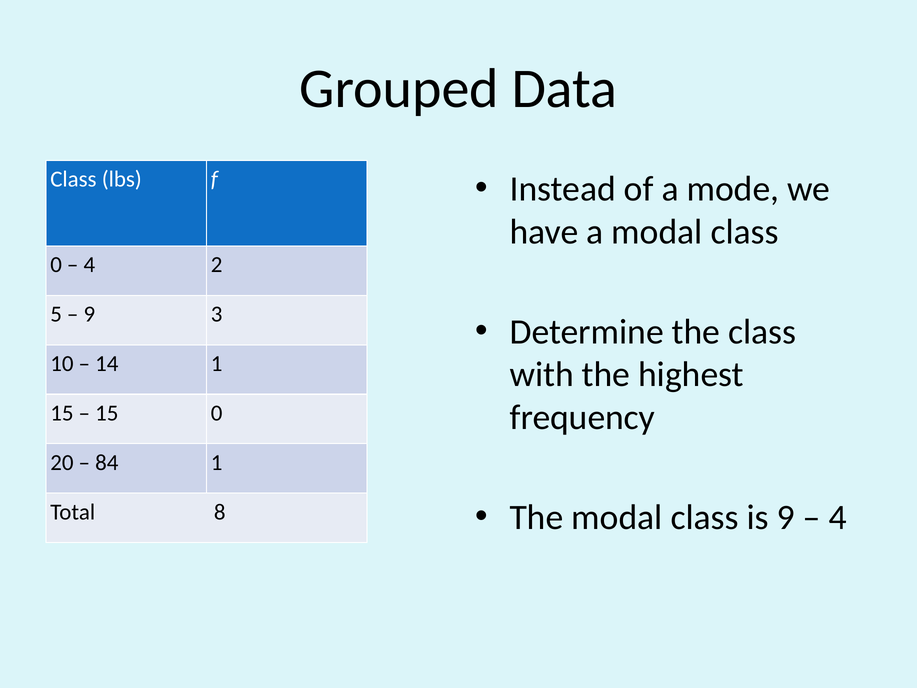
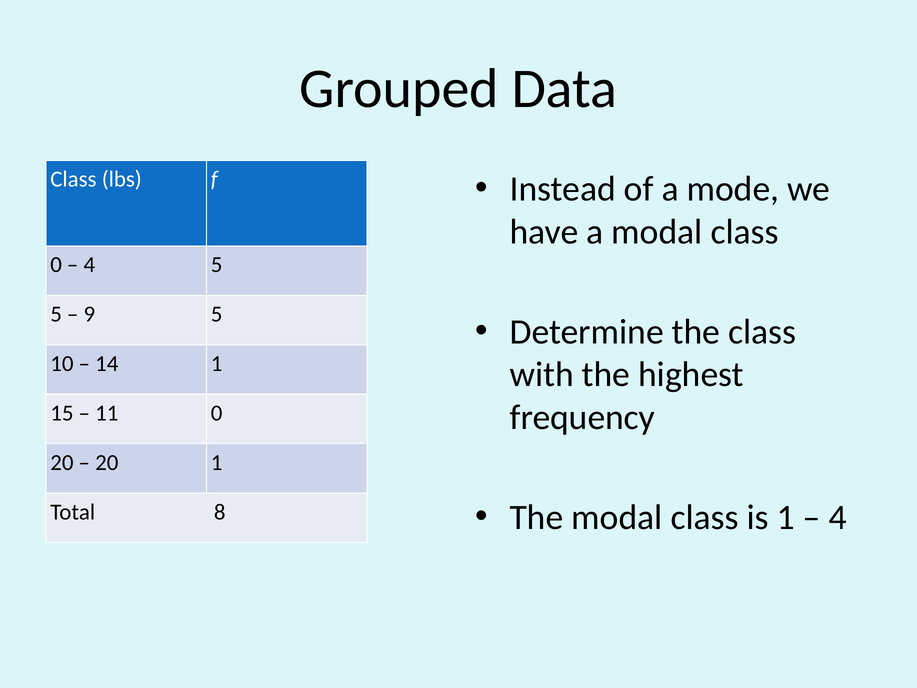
4 2: 2 -> 5
9 3: 3 -> 5
15 at (107, 413): 15 -> 11
84 at (107, 462): 84 -> 20
is 9: 9 -> 1
